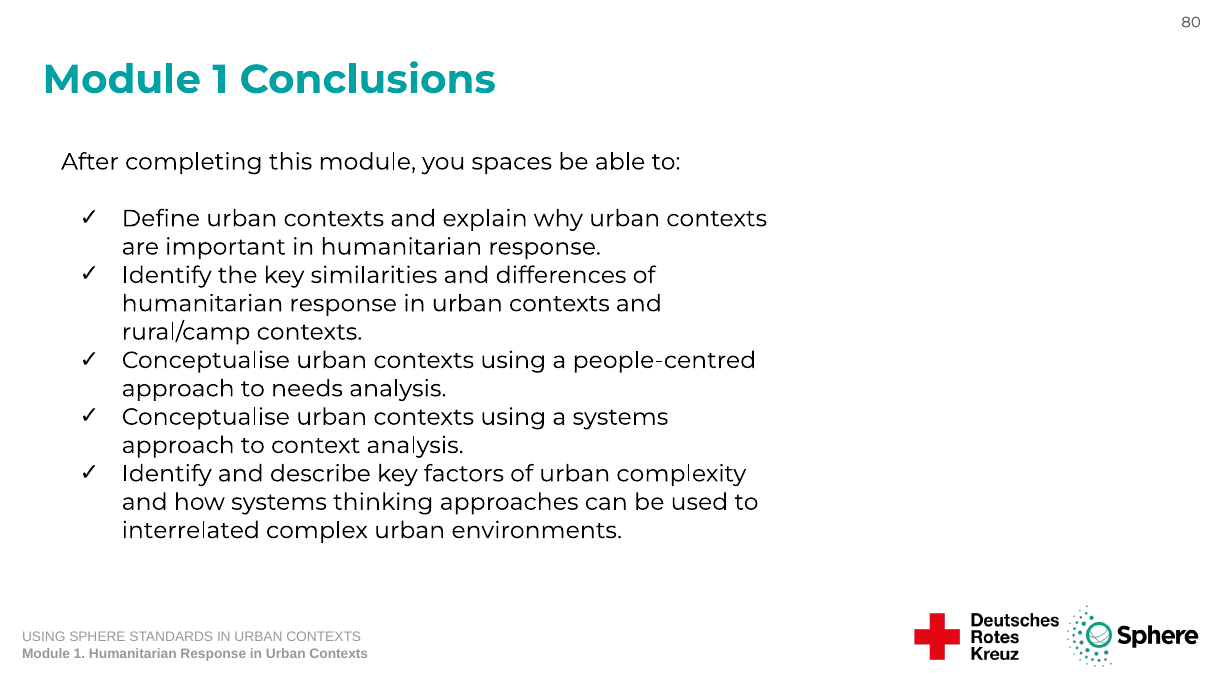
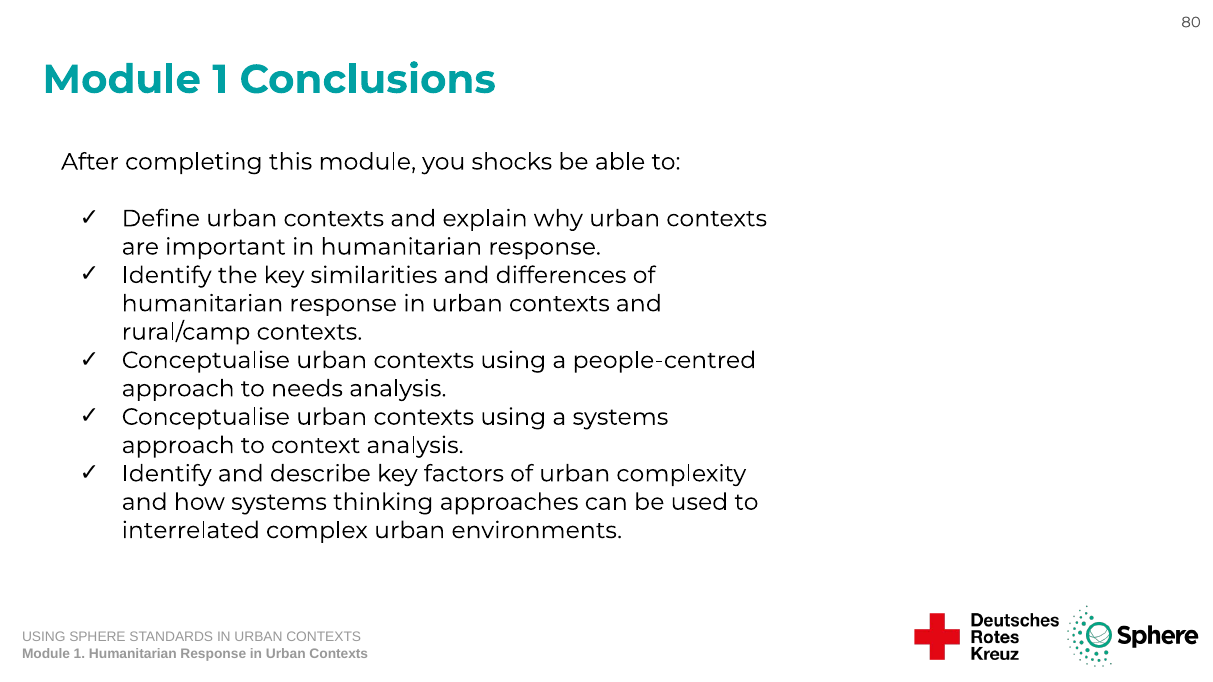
spaces: spaces -> shocks
